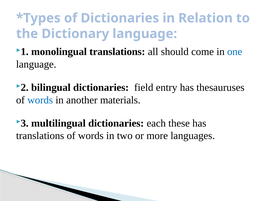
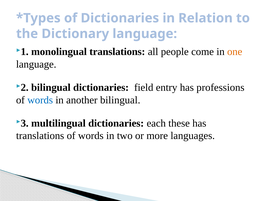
should: should -> people
one colour: blue -> orange
thesauruses: thesauruses -> professions
another materials: materials -> bilingual
